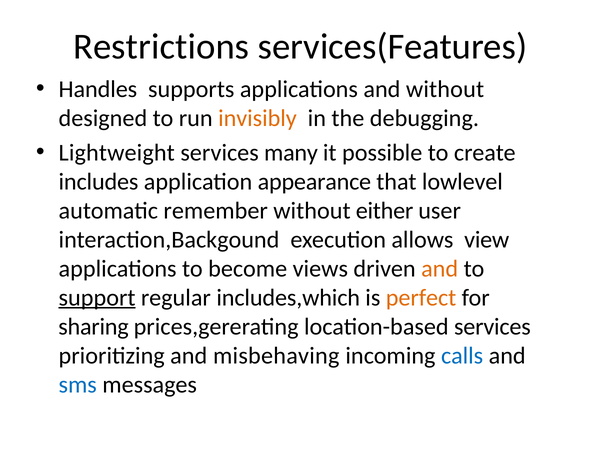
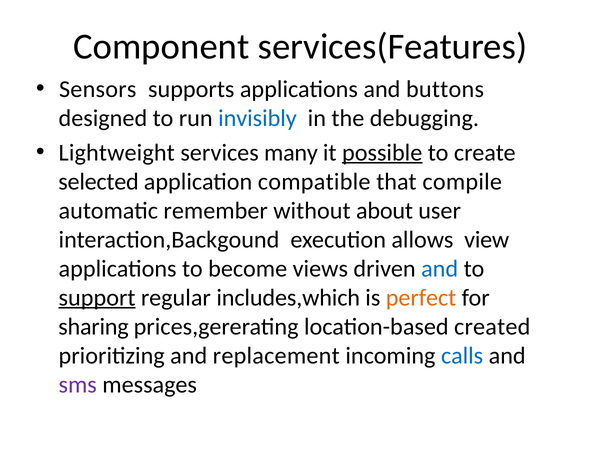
Restrictions: Restrictions -> Component
Handles: Handles -> Sensors
and without: without -> buttons
invisibly colour: orange -> blue
possible underline: none -> present
includes: includes -> selected
appearance: appearance -> compatible
lowlevel: lowlevel -> compile
either: either -> about
and at (440, 269) colour: orange -> blue
location-based services: services -> created
misbehaving: misbehaving -> replacement
sms colour: blue -> purple
